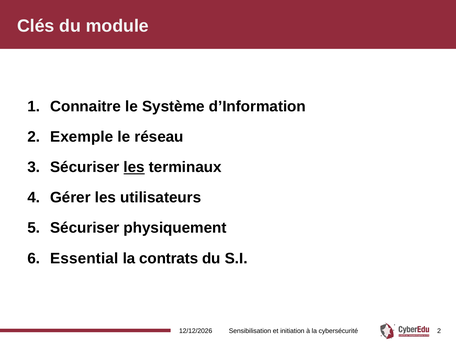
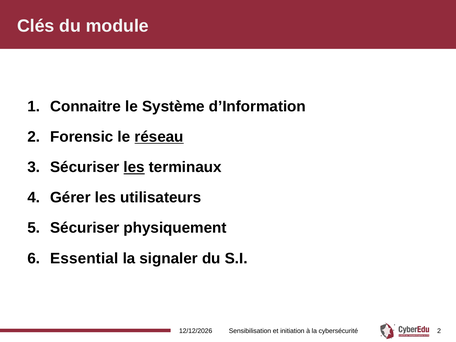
Exemple: Exemple -> Forensic
réseau underline: none -> present
contrats: contrats -> signaler
